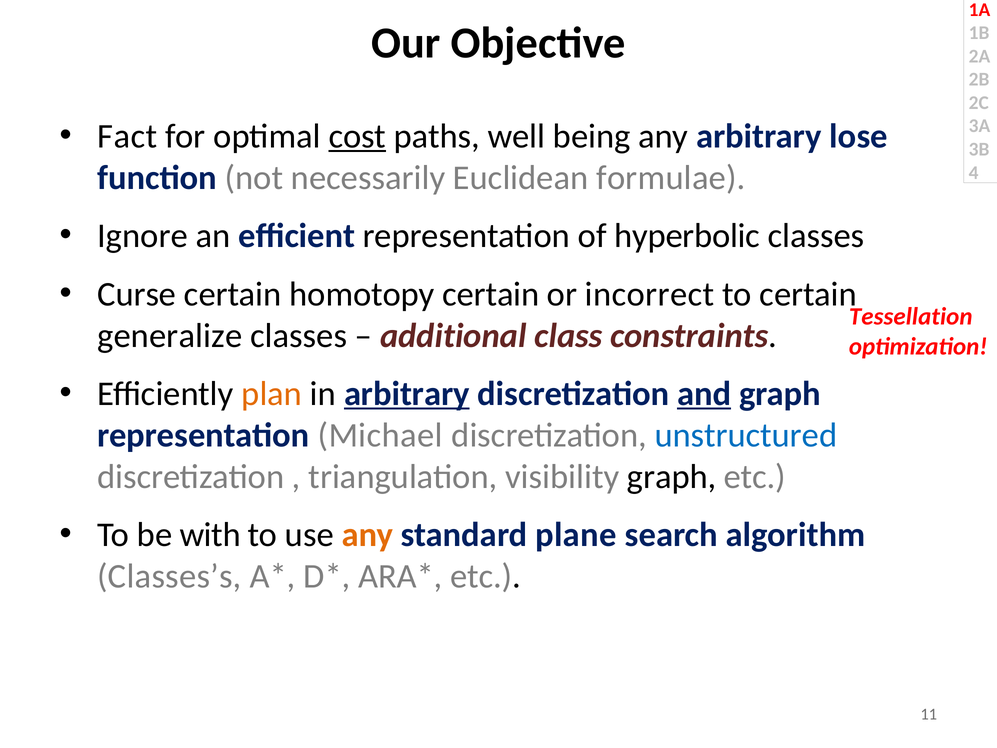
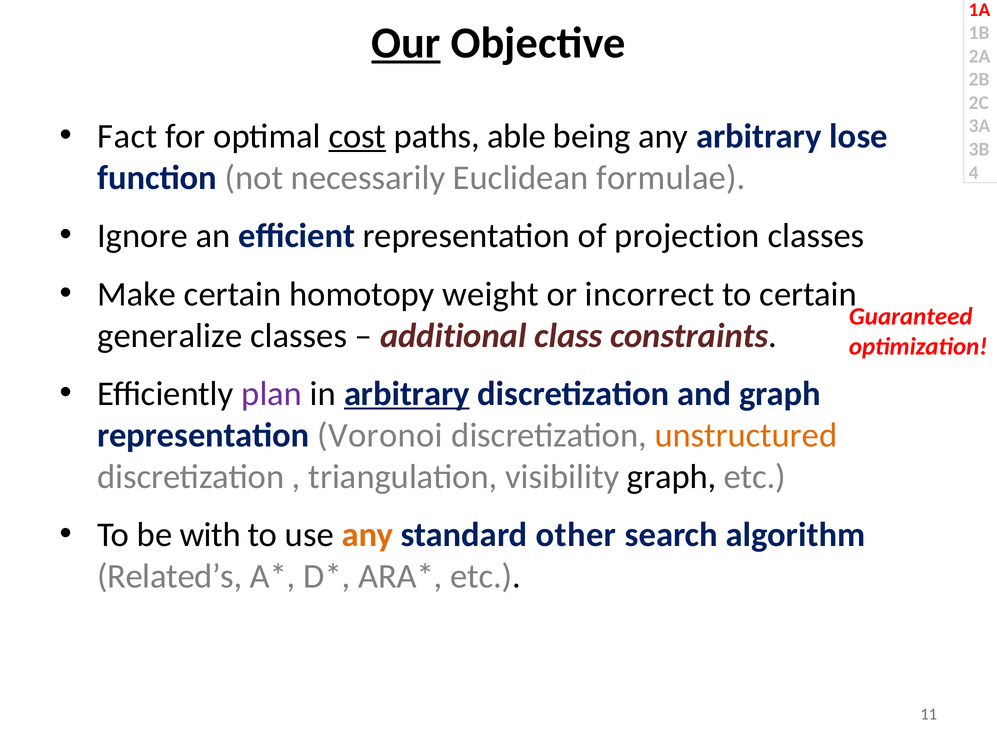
Our underline: none -> present
well: well -> able
hyperbolic: hyperbolic -> projection
Curse: Curse -> Make
homotopy certain: certain -> weight
Tessellation: Tessellation -> Guaranteed
plan colour: orange -> purple
and underline: present -> none
Michael: Michael -> Voronoi
unstructured colour: blue -> orange
plane: plane -> other
Classes’s: Classes’s -> Related’s
